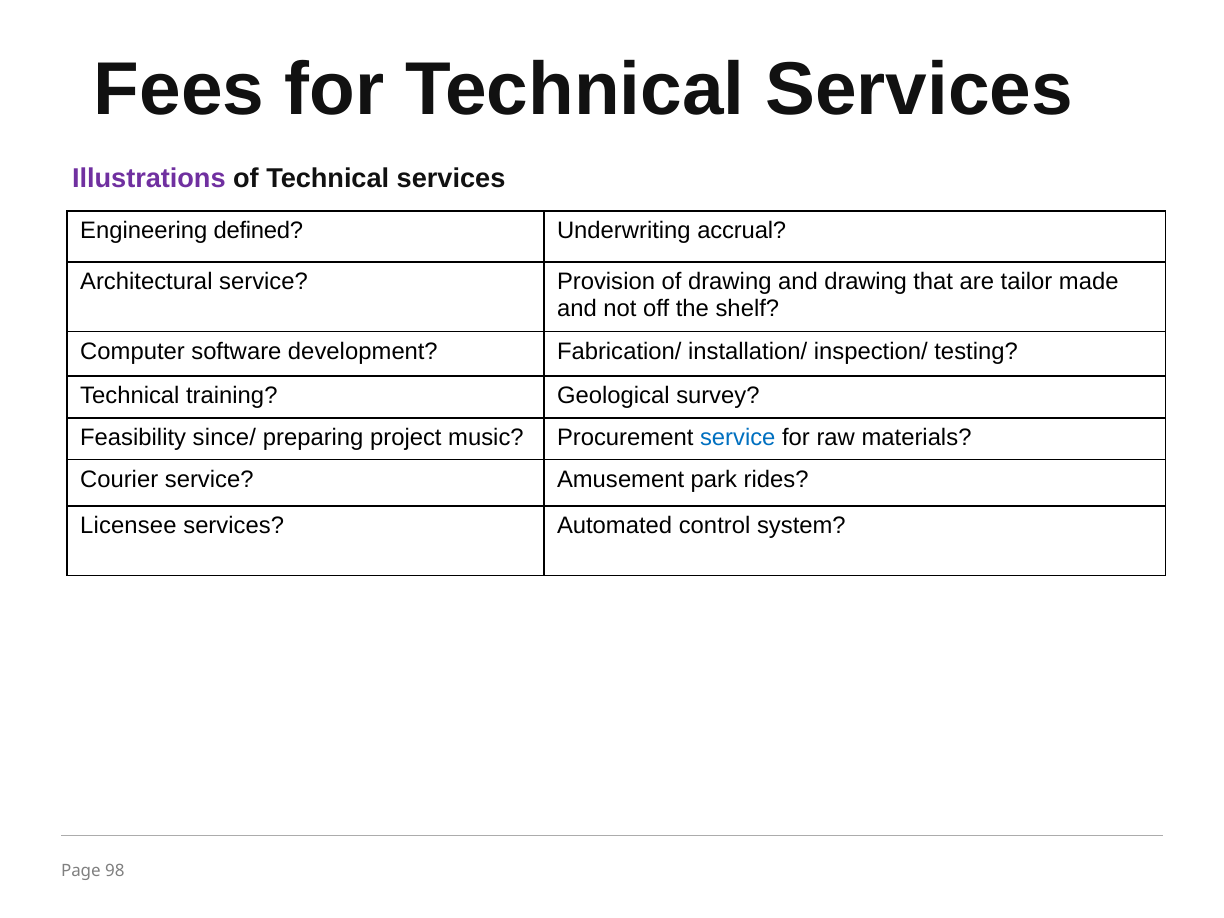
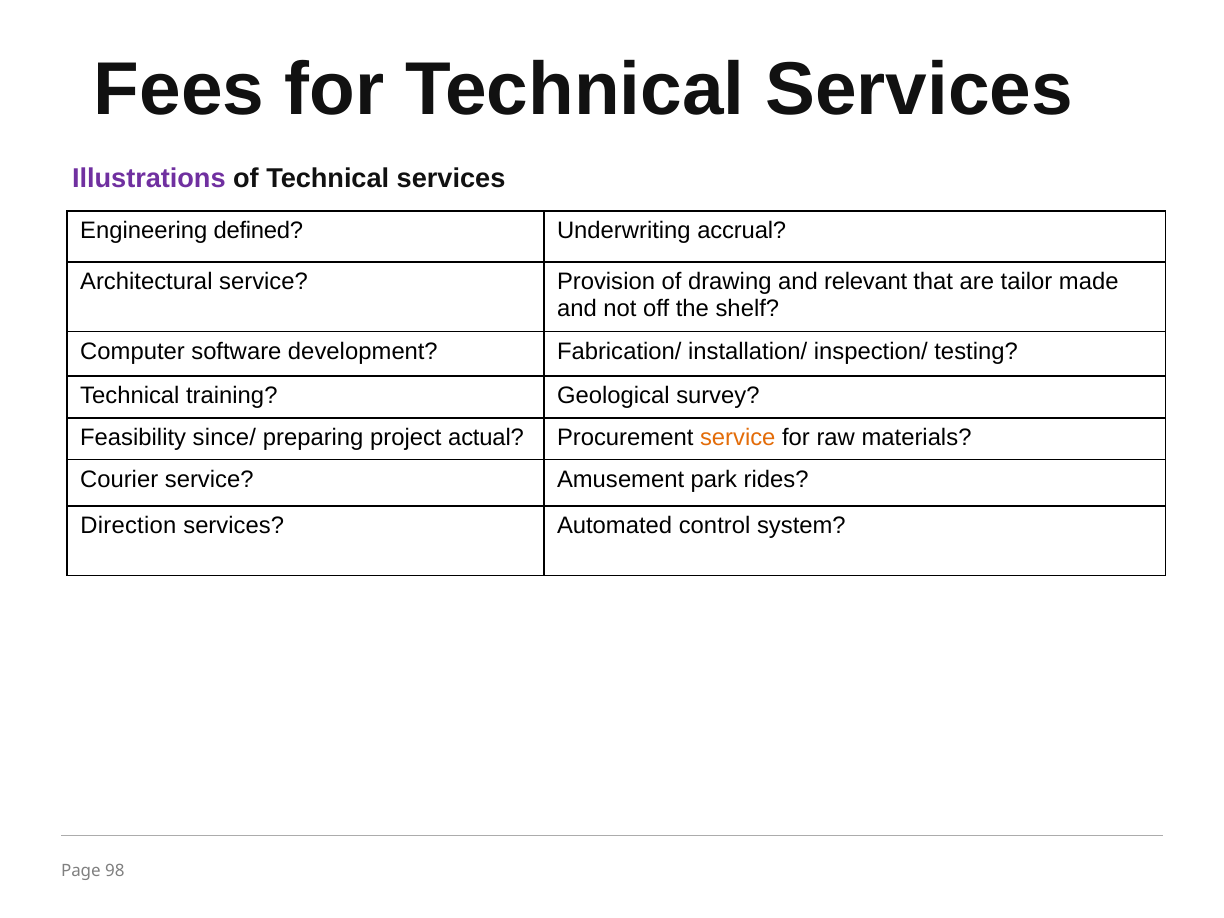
and drawing: drawing -> relevant
music: music -> actual
service at (738, 438) colour: blue -> orange
Licensee: Licensee -> Direction
